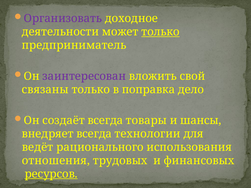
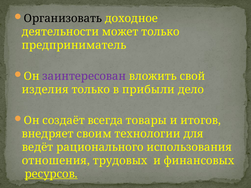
Организовать colour: purple -> black
только at (160, 32) underline: present -> none
связаны: связаны -> изделия
поправка: поправка -> прибыли
шансы: шансы -> итогов
внедряет всегда: всегда -> своим
